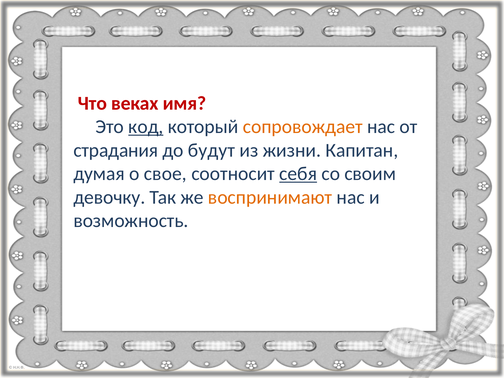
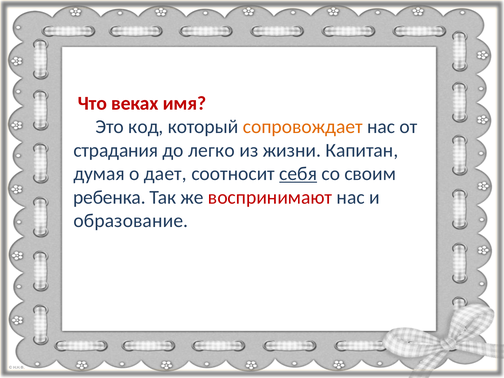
код underline: present -> none
будут: будут -> легко
свое: свое -> дает
девочку: девочку -> ребенка
воспринимают colour: orange -> red
возможность: возможность -> образование
